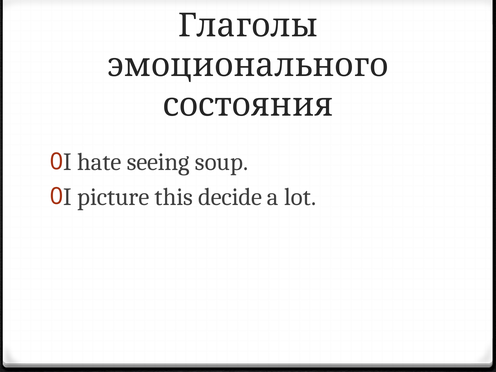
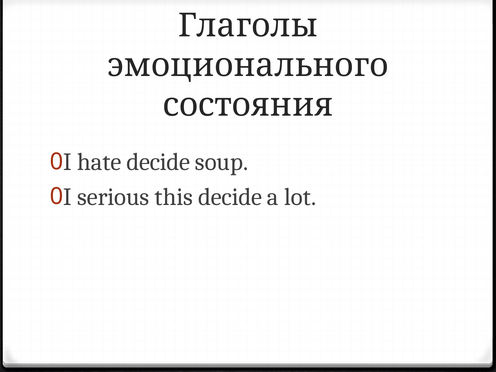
hate seeing: seeing -> decide
picture: picture -> serious
